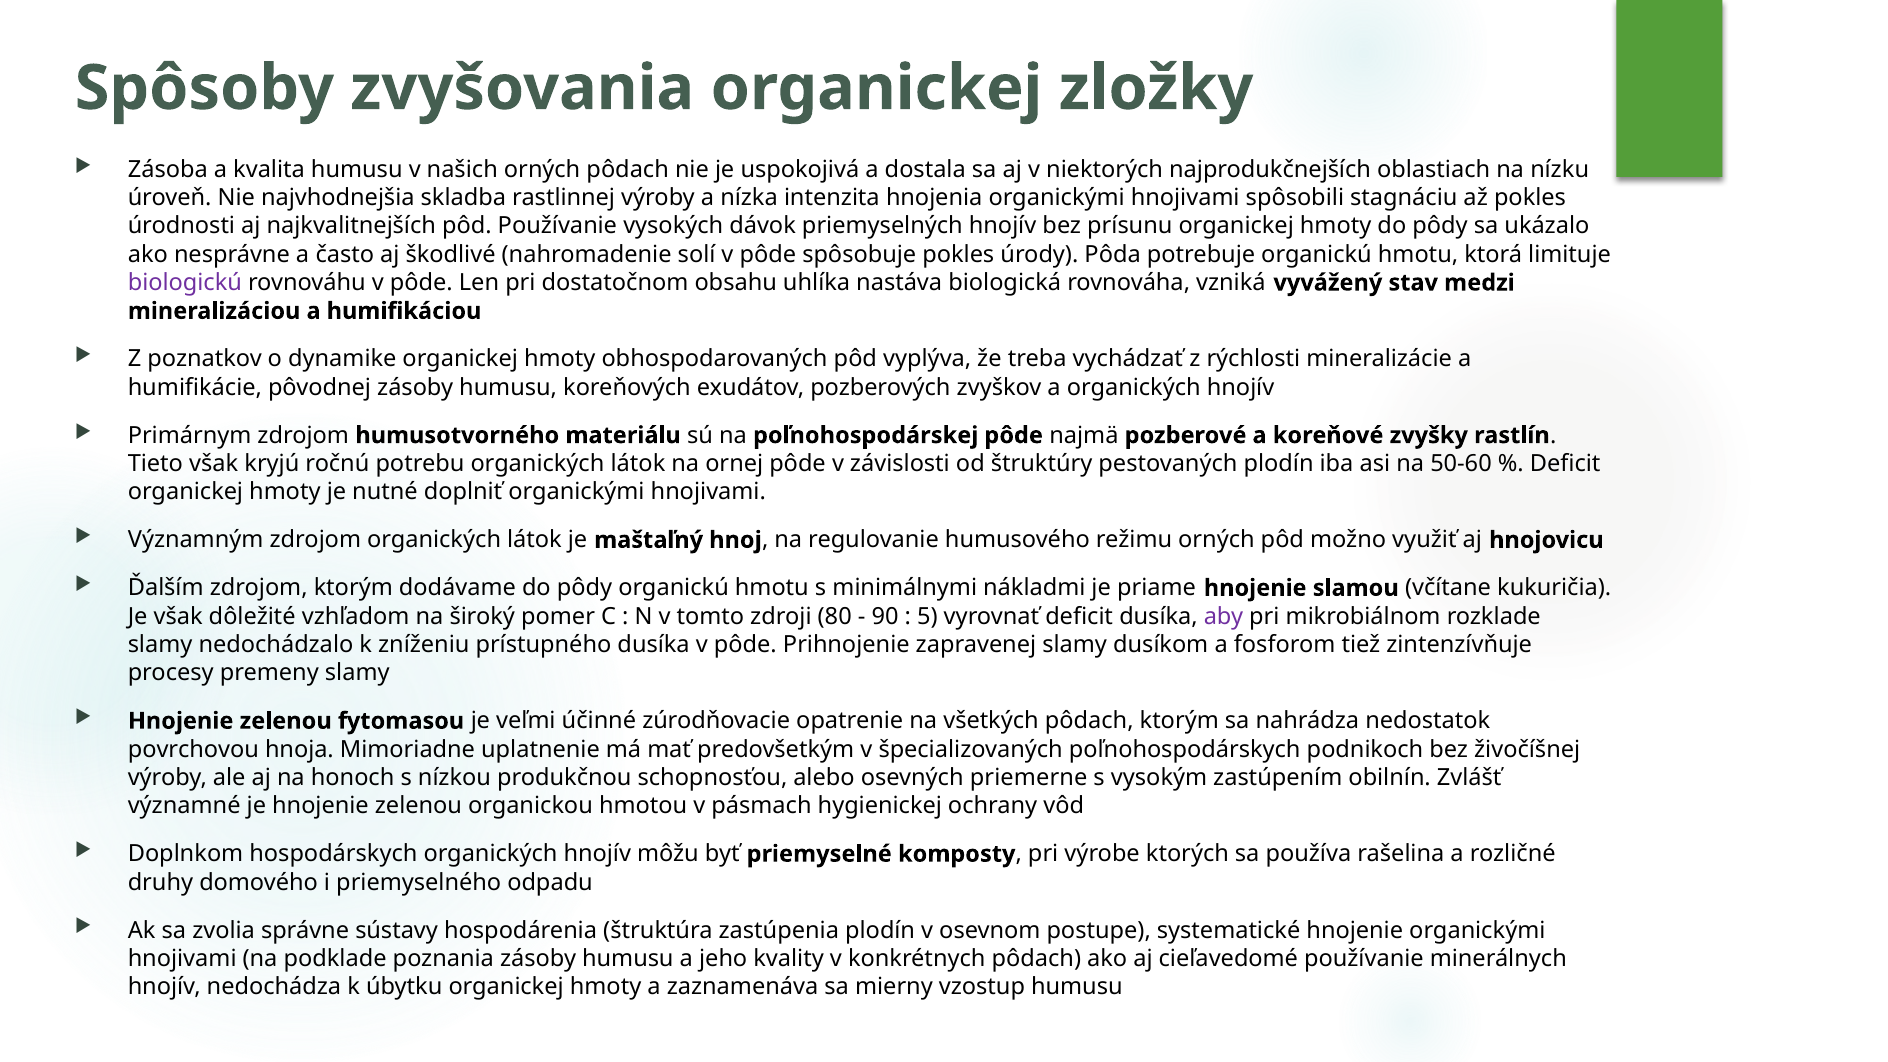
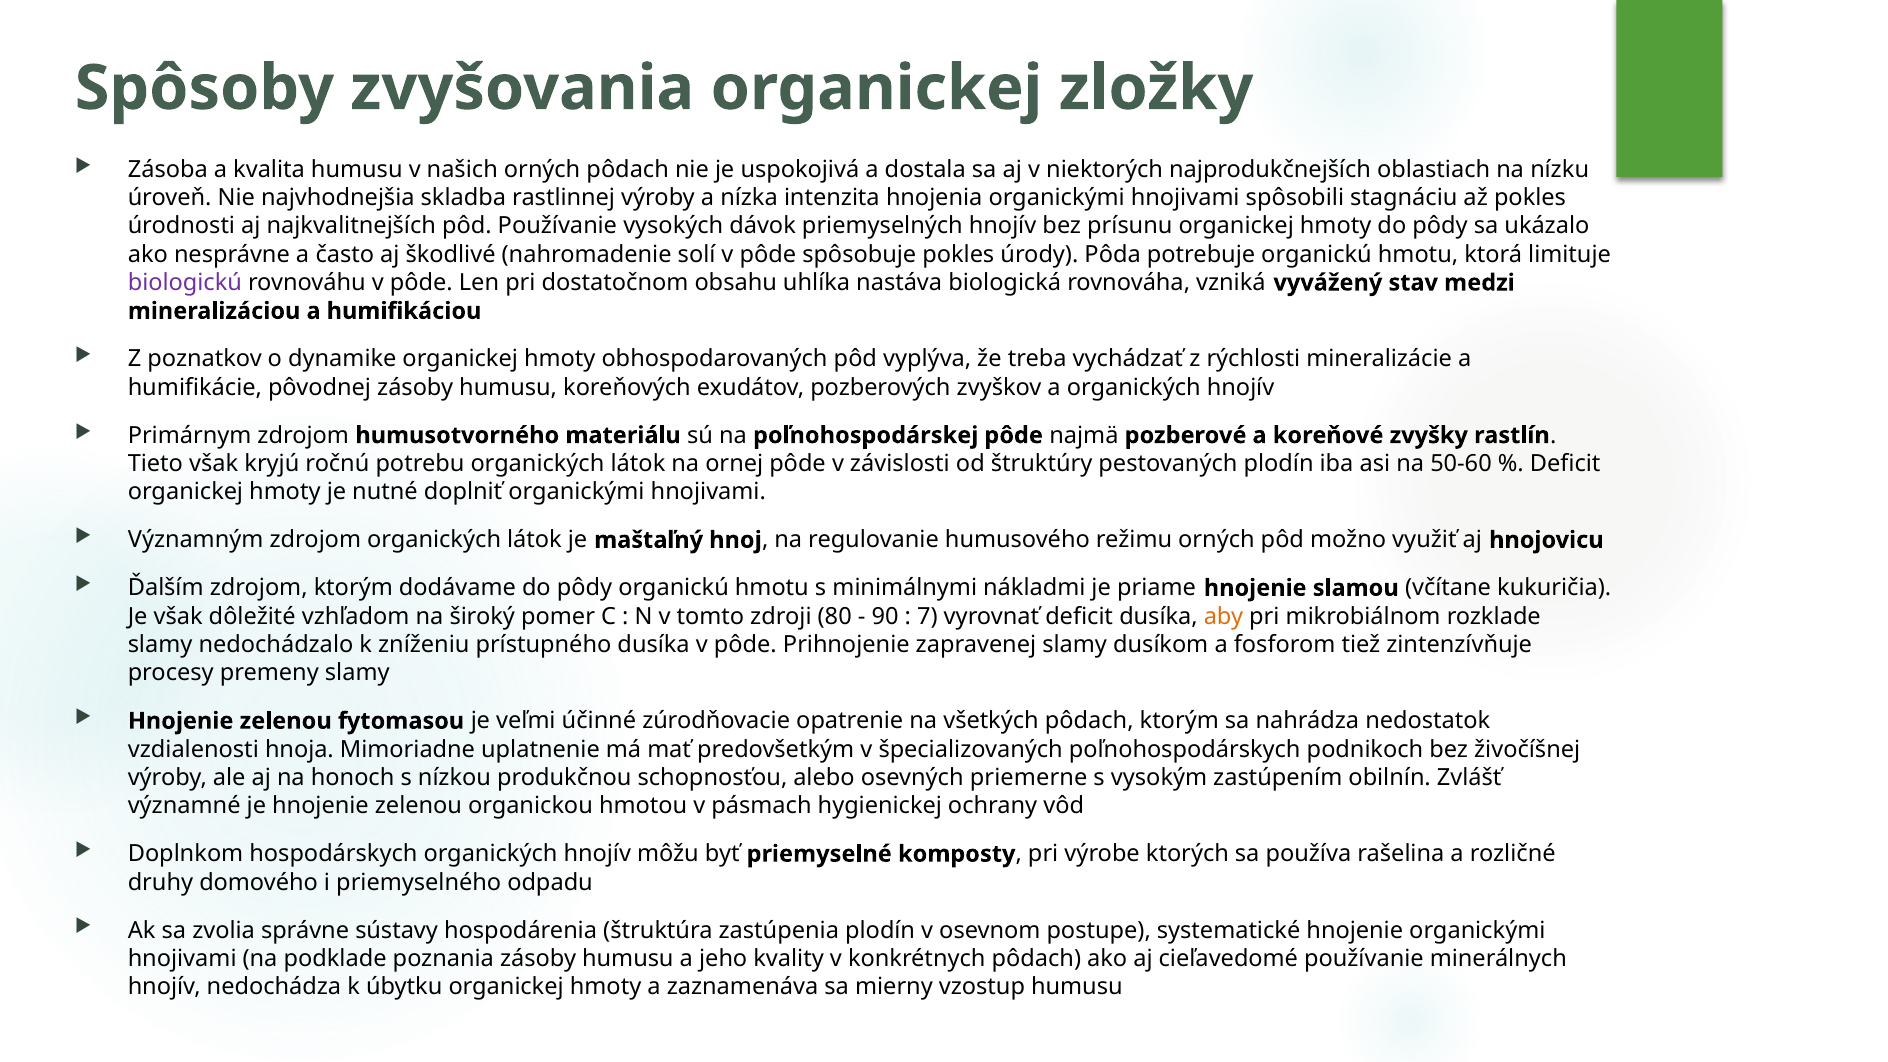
5: 5 -> 7
aby colour: purple -> orange
povrchovou: povrchovou -> vzdialenosti
